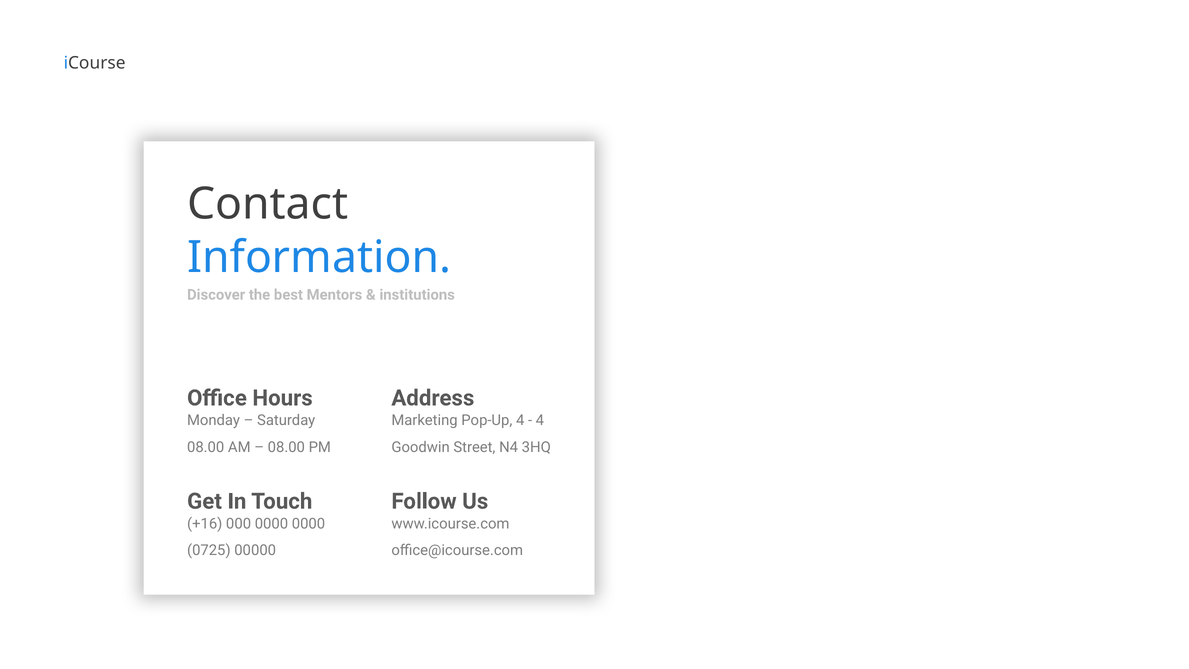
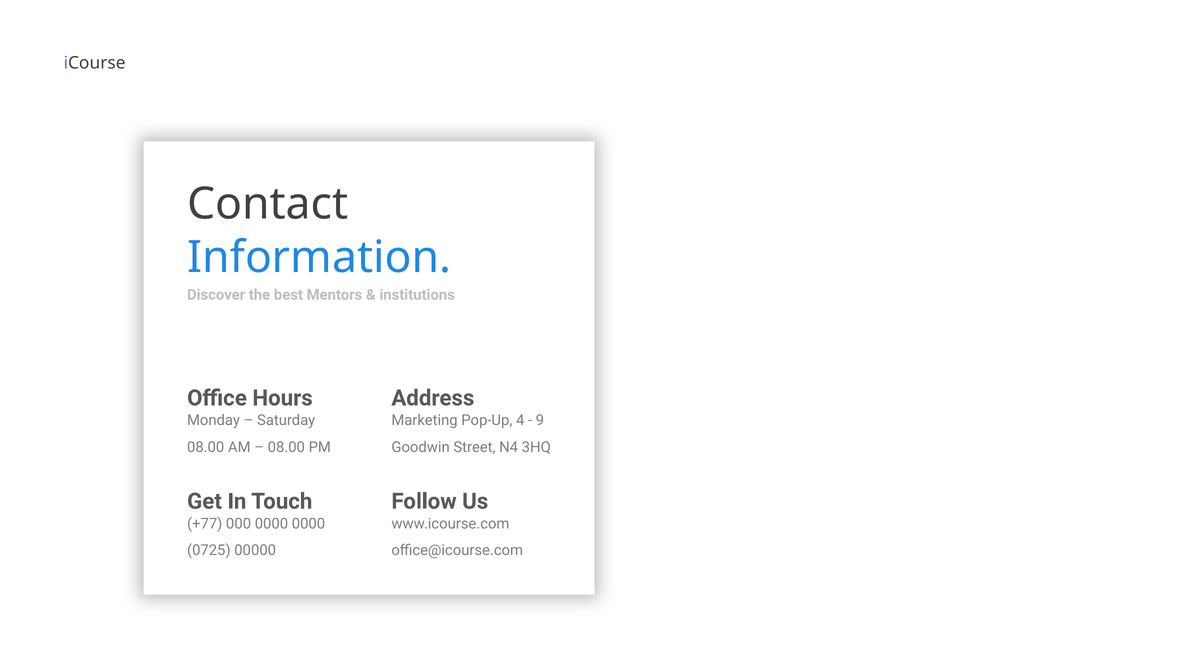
4 at (540, 420): 4 -> 9
+16: +16 -> +77
